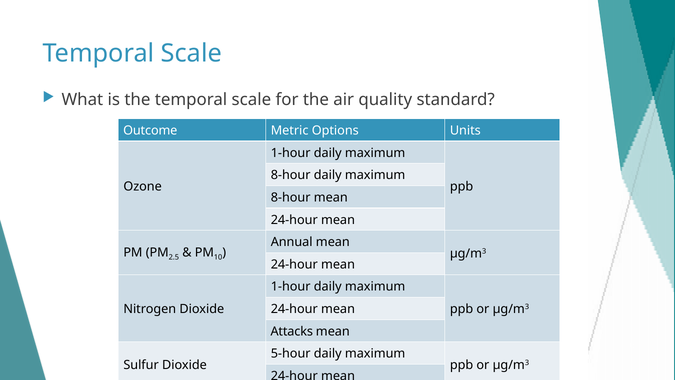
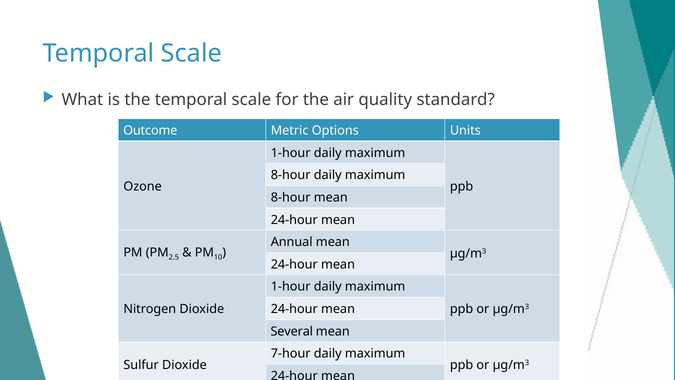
Attacks: Attacks -> Several
5-hour: 5-hour -> 7-hour
